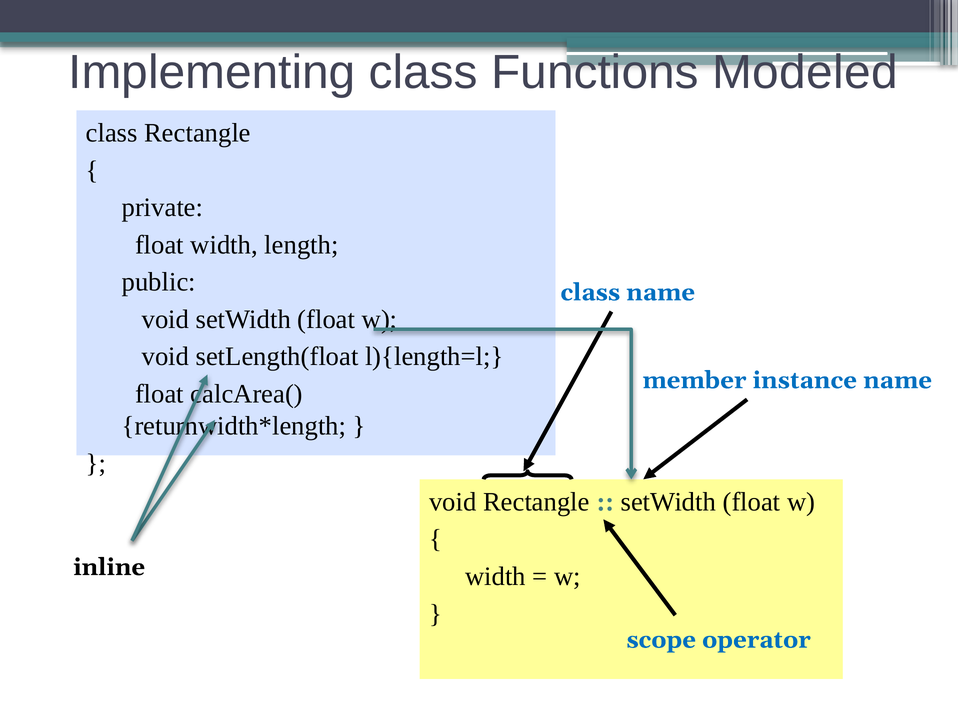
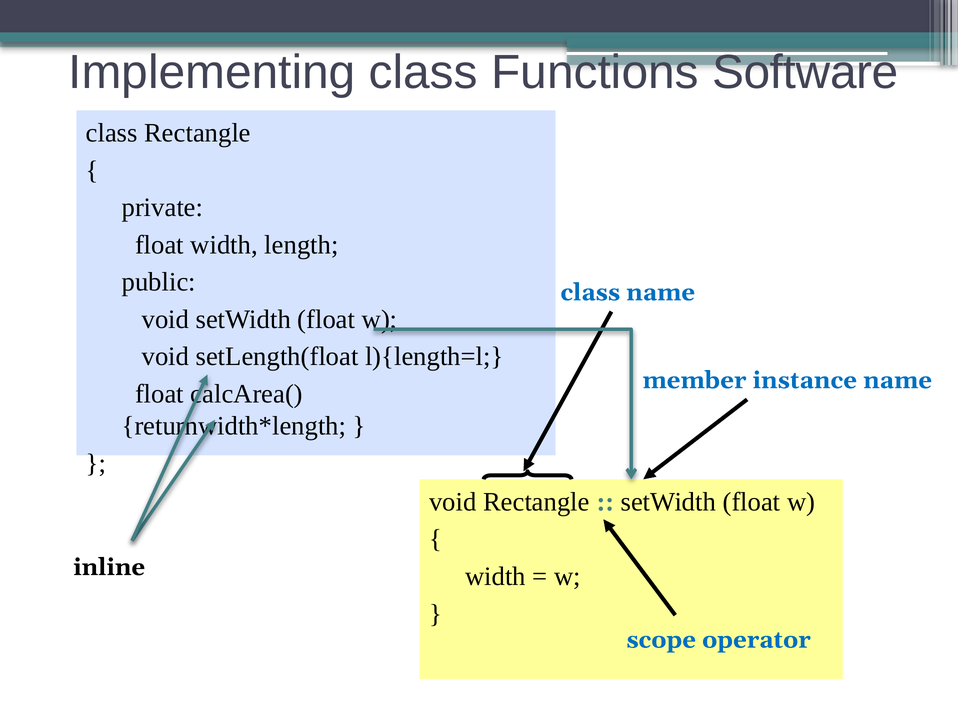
Modeled: Modeled -> Software
